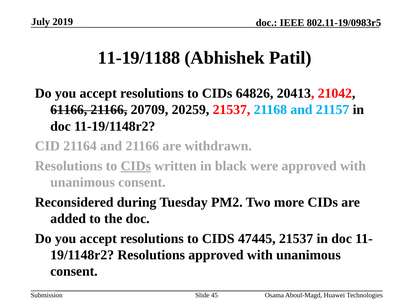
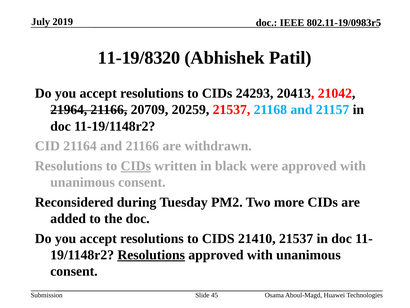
11-19/1188: 11-19/1188 -> 11-19/8320
64826: 64826 -> 24293
61166: 61166 -> 21964
47445: 47445 -> 21410
Resolutions at (151, 255) underline: none -> present
